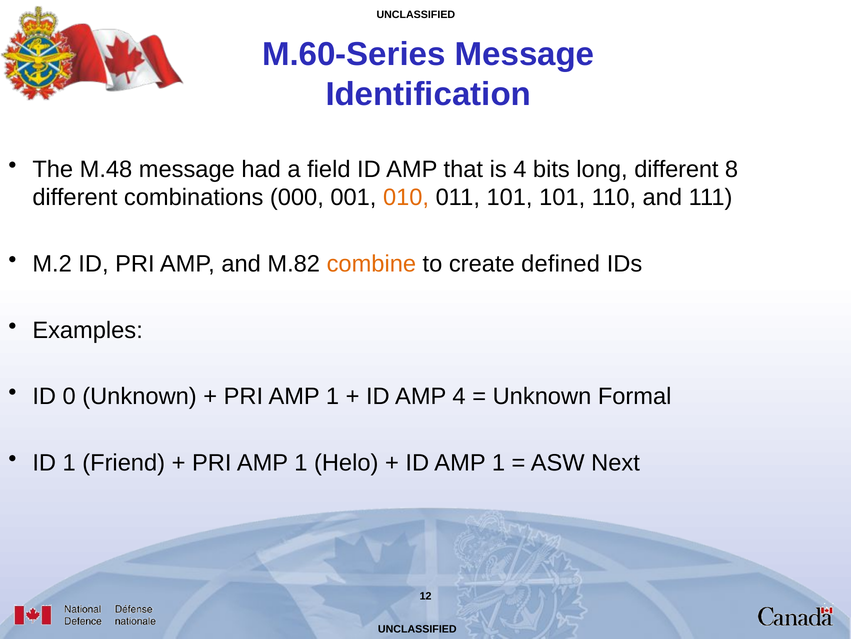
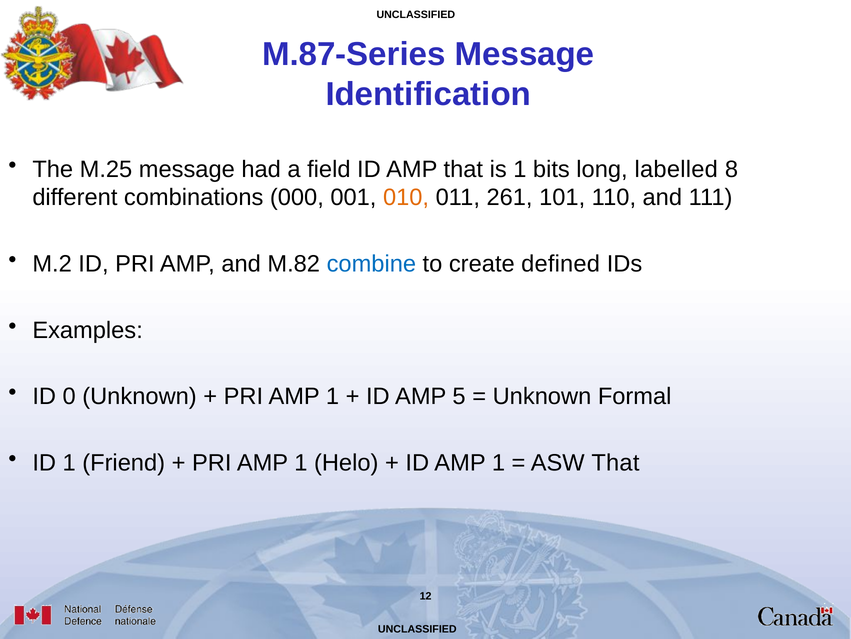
M.60-Series: M.60-Series -> M.87-Series
M.48: M.48 -> M.25
is 4: 4 -> 1
long different: different -> labelled
011 101: 101 -> 261
combine colour: orange -> blue
AMP 4: 4 -> 5
ASW Next: Next -> That
